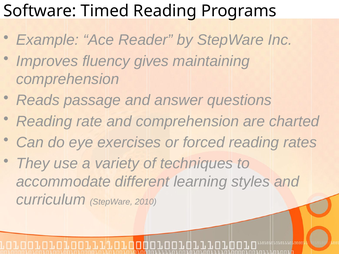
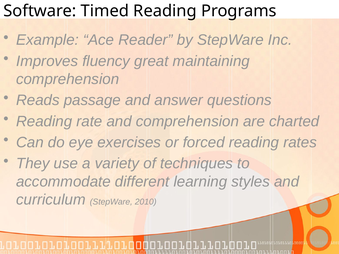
gives: gives -> great
